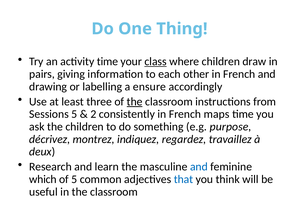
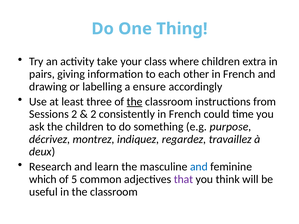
activity time: time -> take
class underline: present -> none
draw: draw -> extra
Sessions 5: 5 -> 2
maps: maps -> could
that colour: blue -> purple
